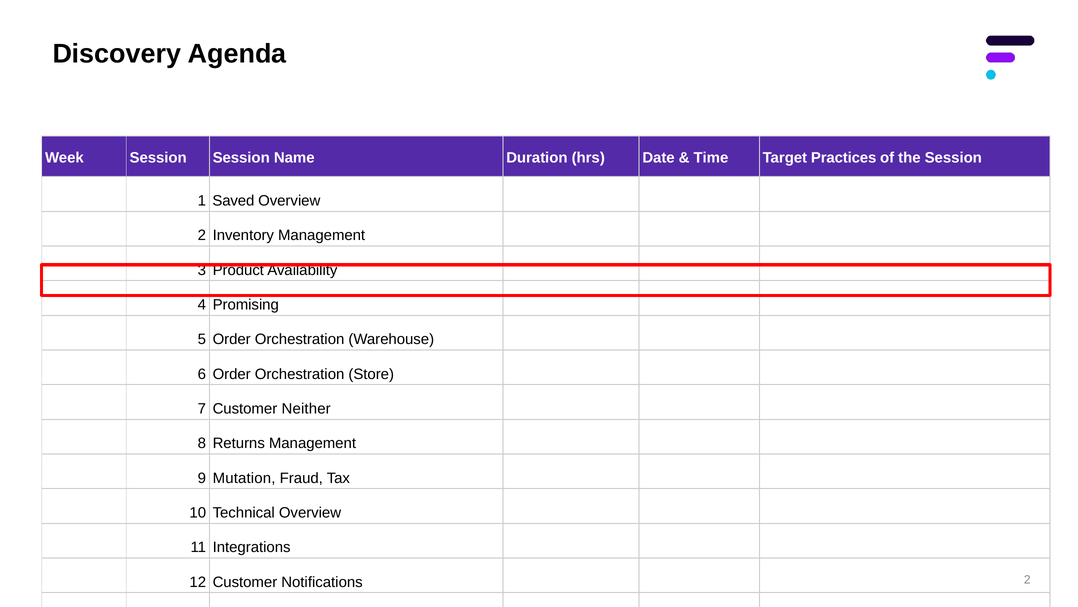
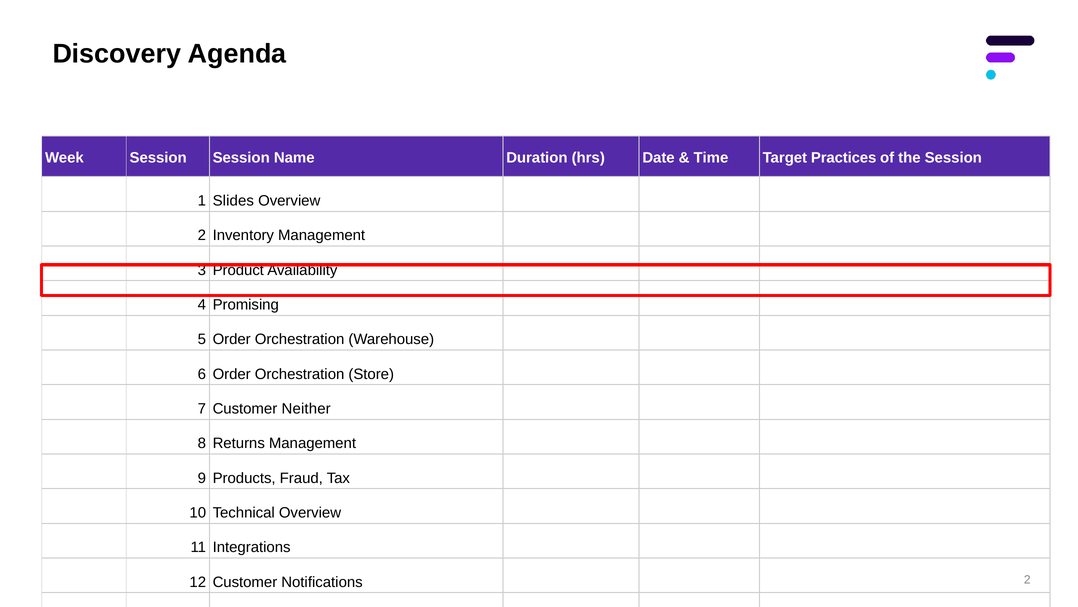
Saved: Saved -> Slides
Mutation: Mutation -> Products
